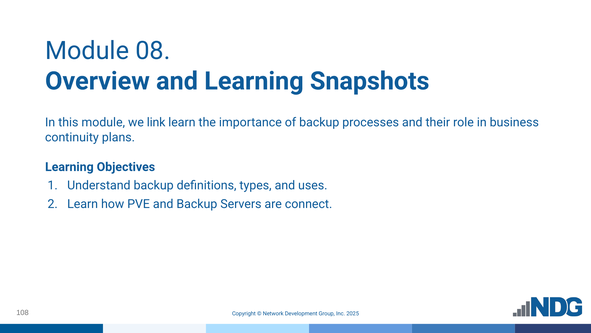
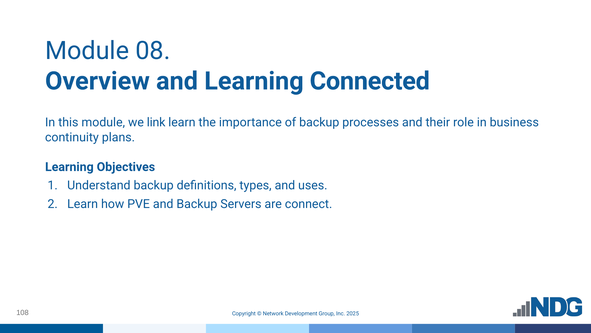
Snapshots: Snapshots -> Connected
